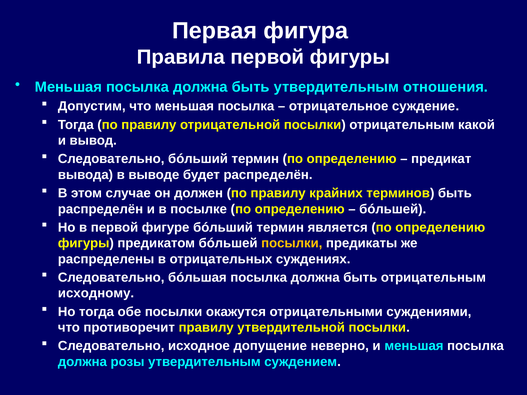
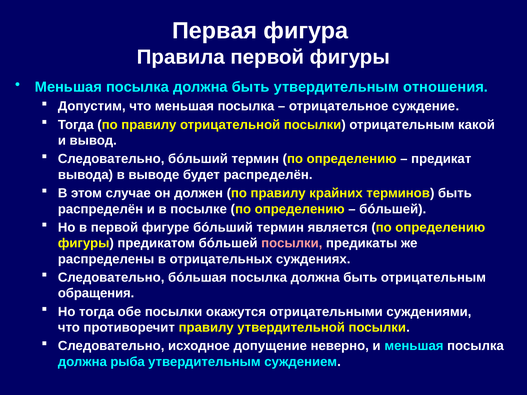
посылки at (292, 243) colour: yellow -> pink
исходному: исходному -> обращения
розы: розы -> рыба
